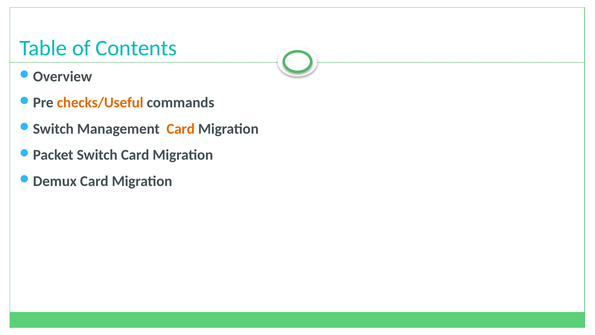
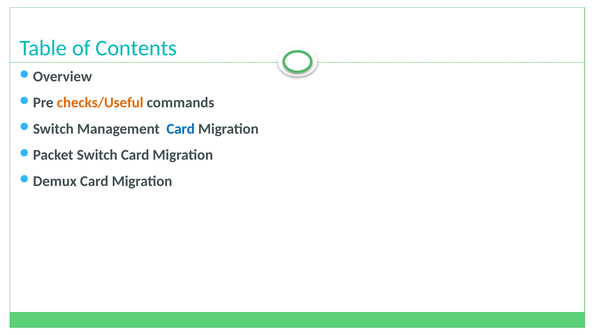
Card at (181, 129) colour: orange -> blue
